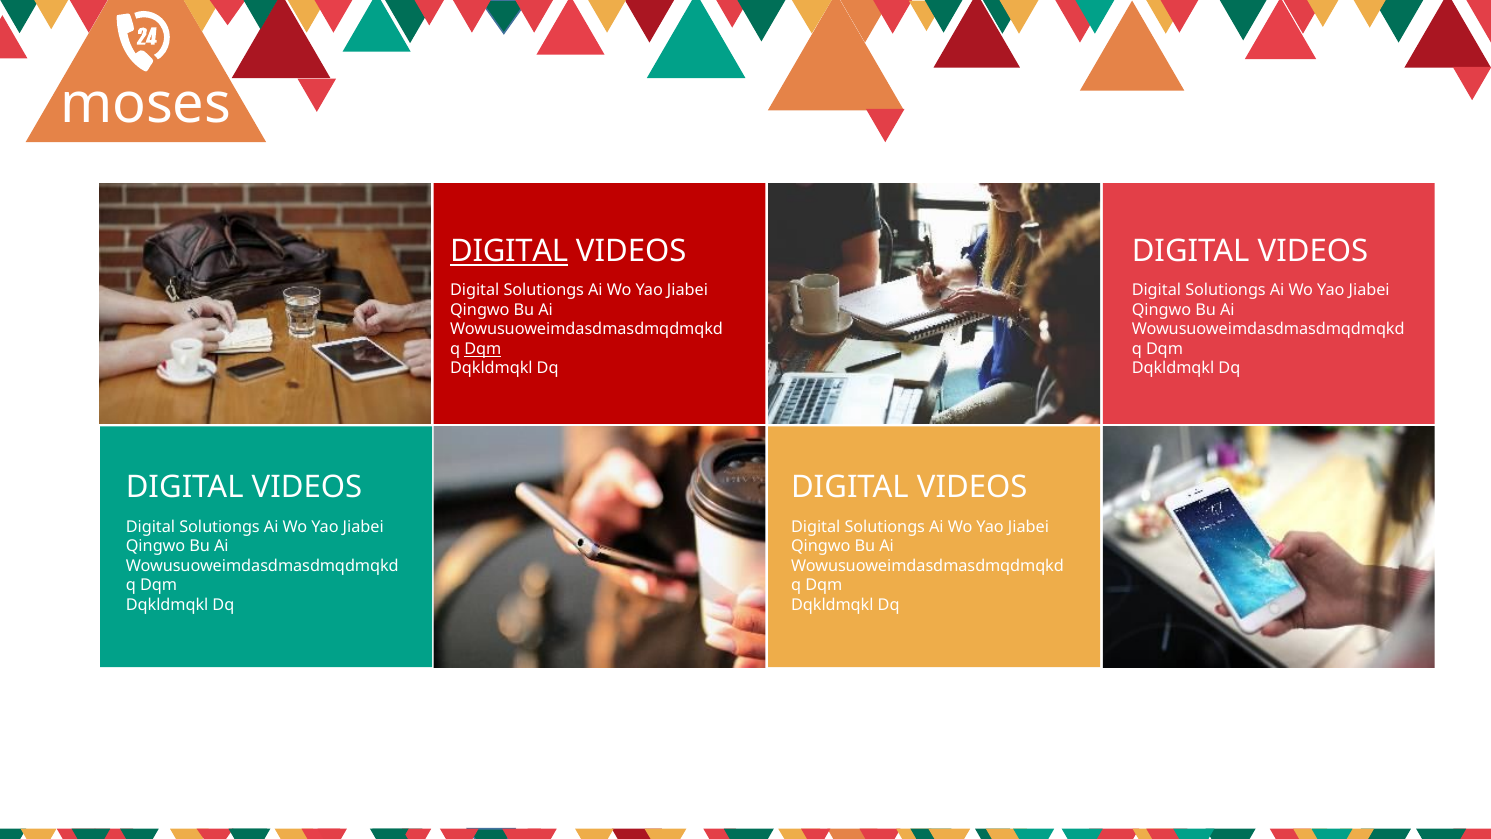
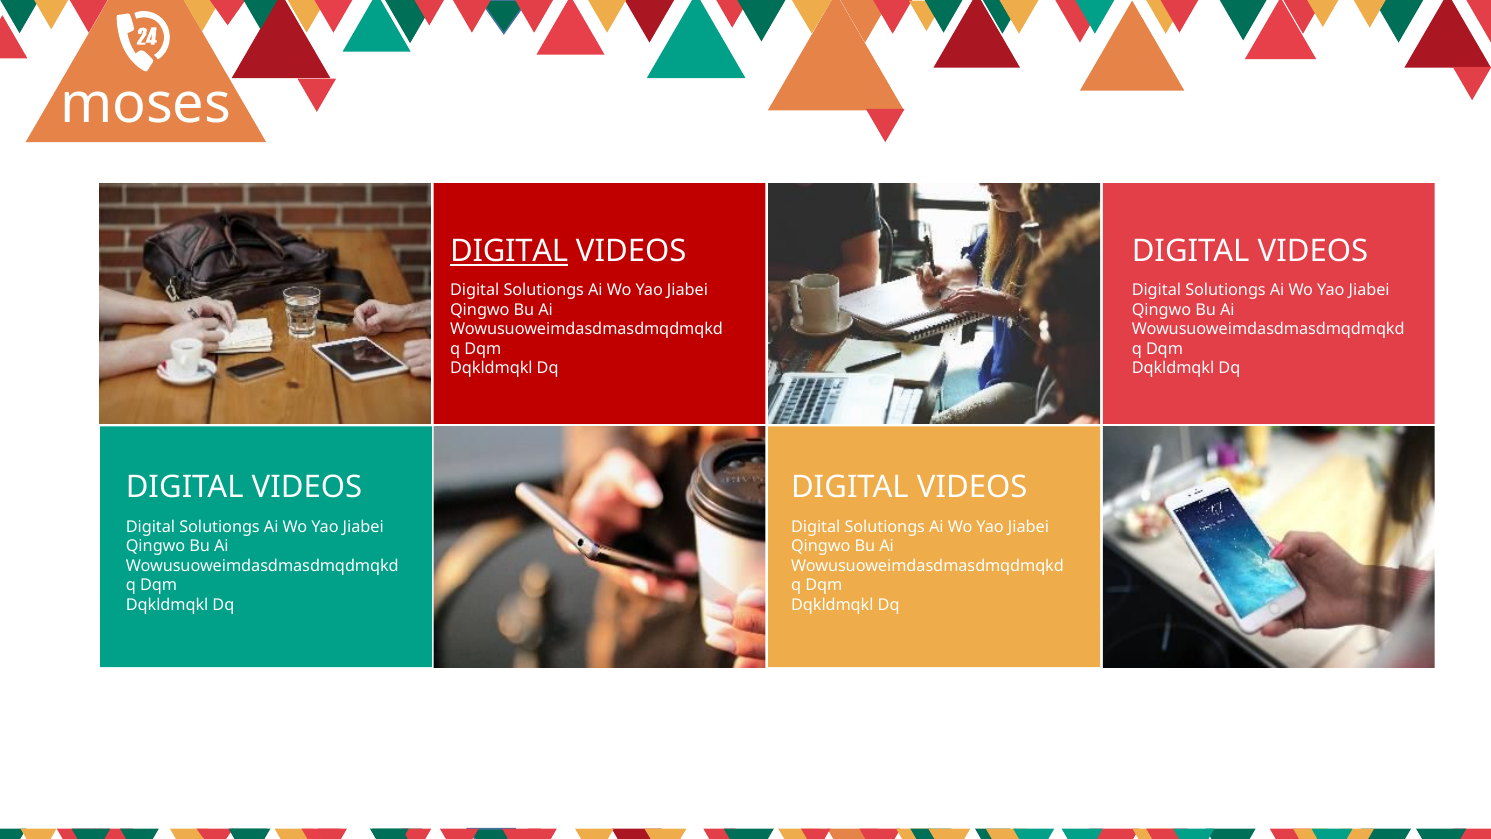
Dqm at (483, 349) underline: present -> none
